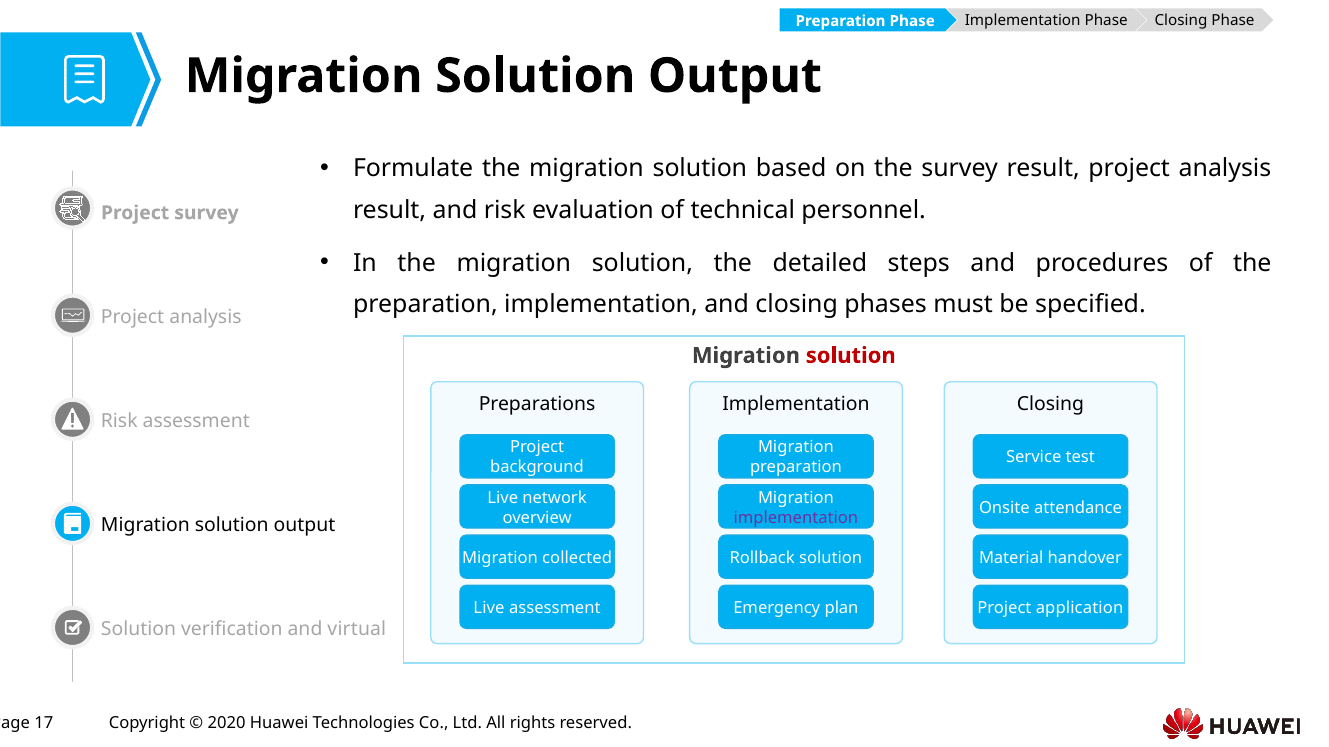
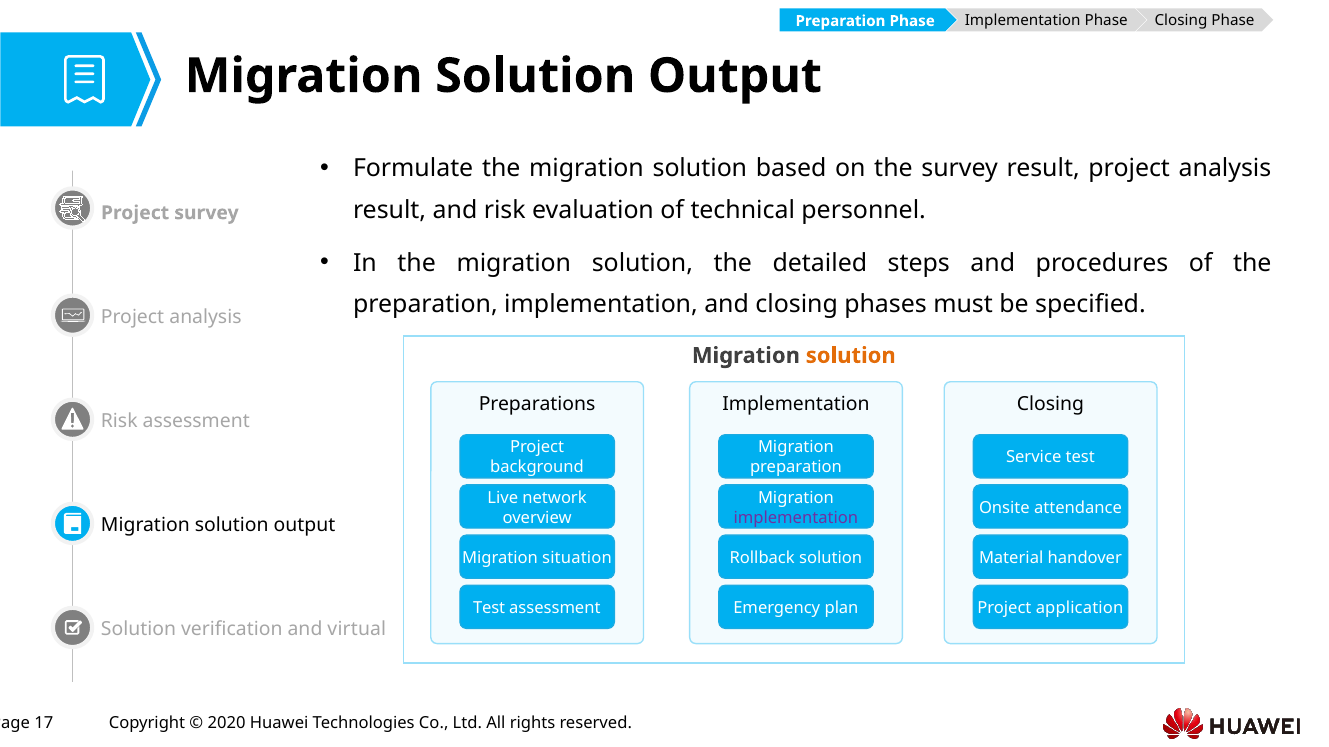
solution at (851, 356) colour: red -> orange
collected: collected -> situation
Live at (489, 608): Live -> Test
